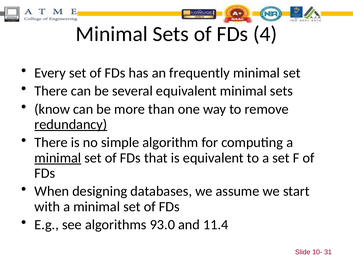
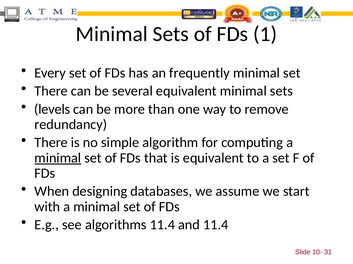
4: 4 -> 1
know: know -> levels
redundancy underline: present -> none
algorithms 93.0: 93.0 -> 11.4
